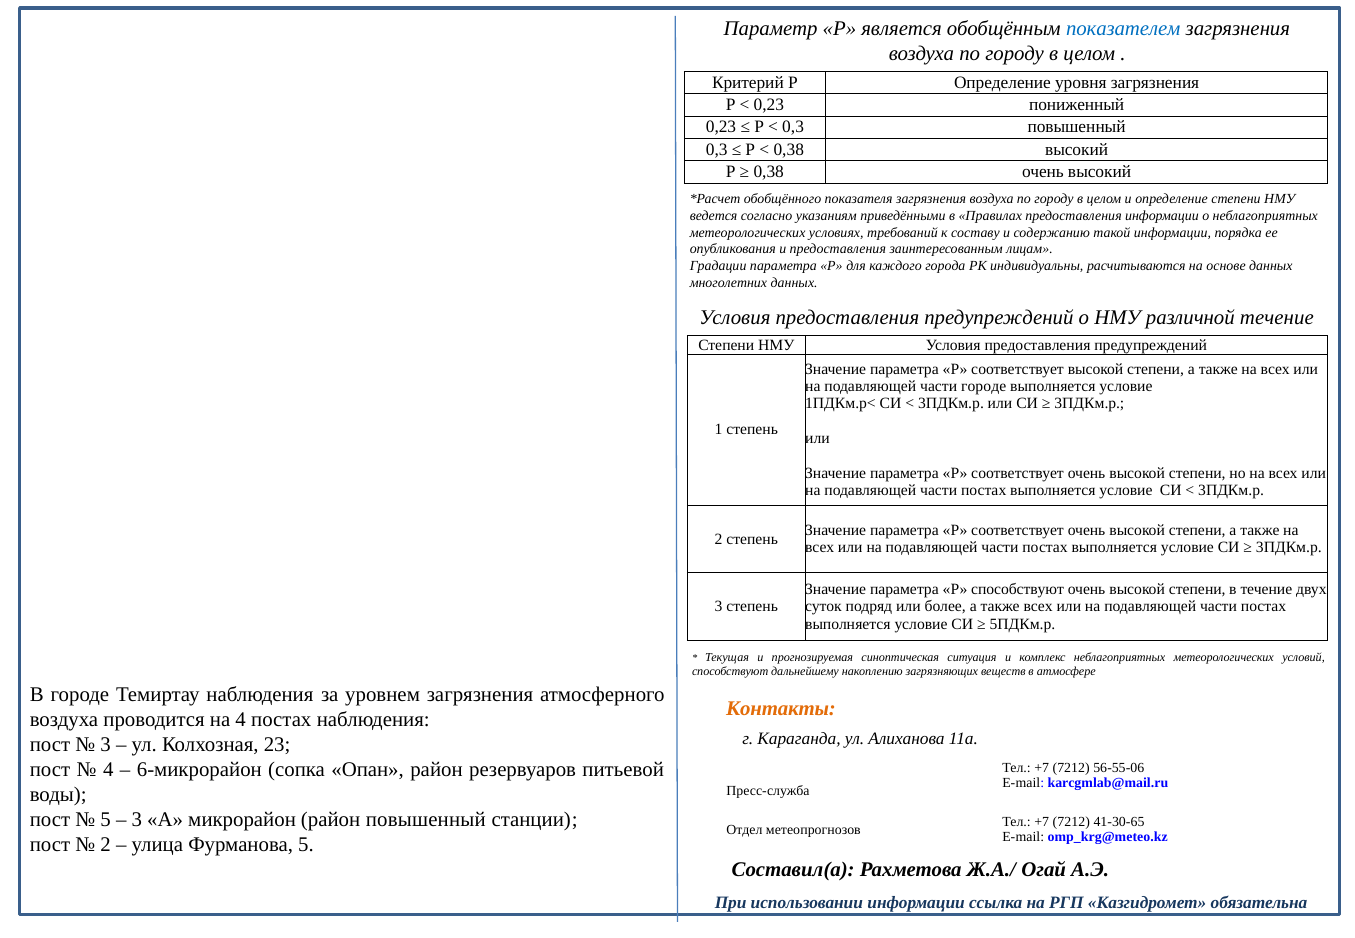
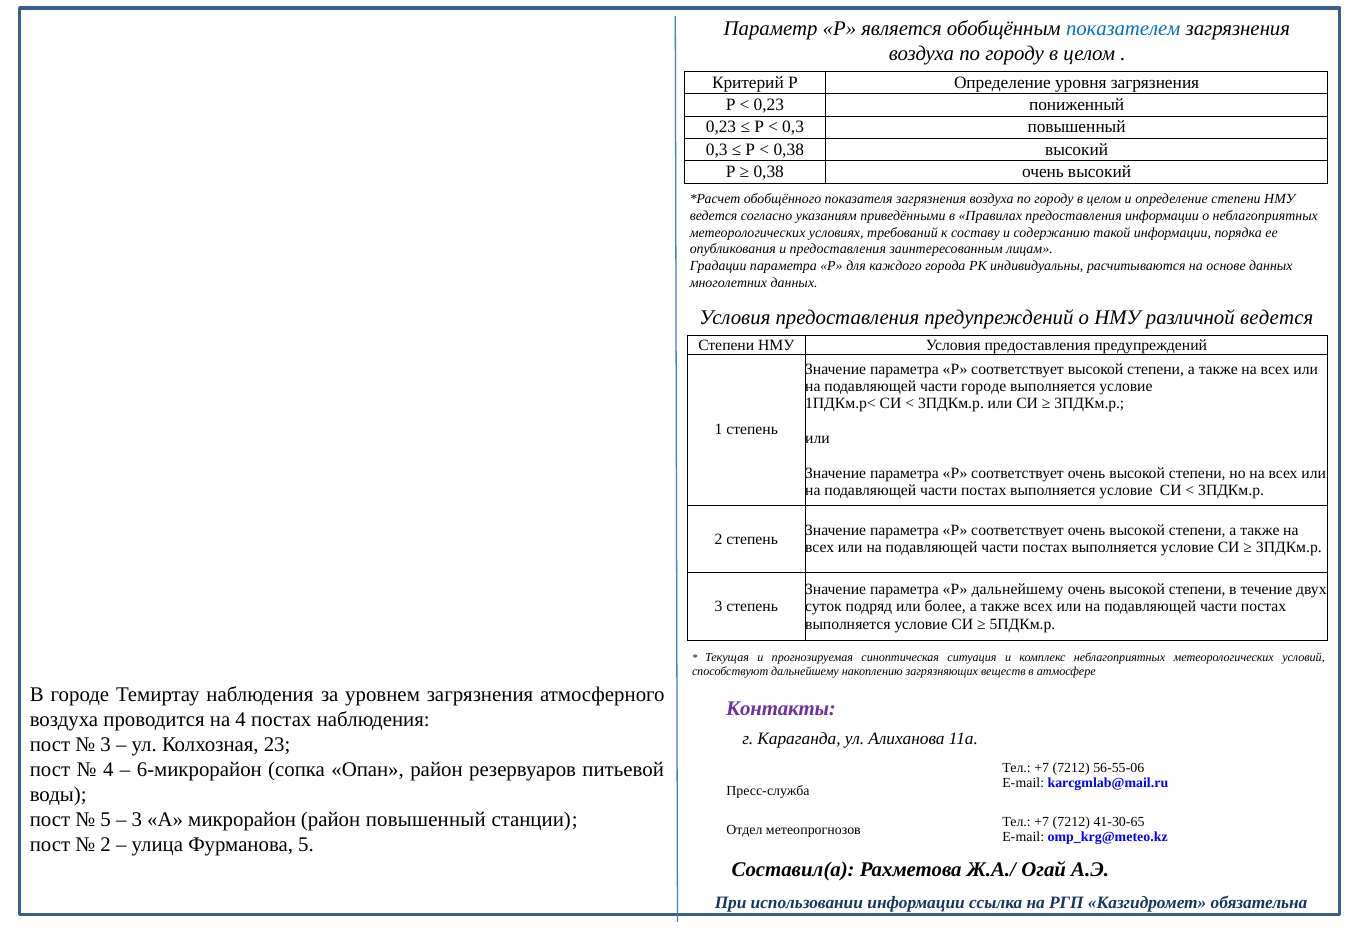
различной течение: течение -> ведется
Р способствуют: способствуют -> дальнейшему
Контакты colour: orange -> purple
